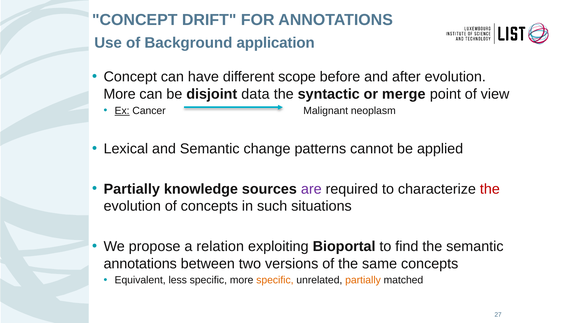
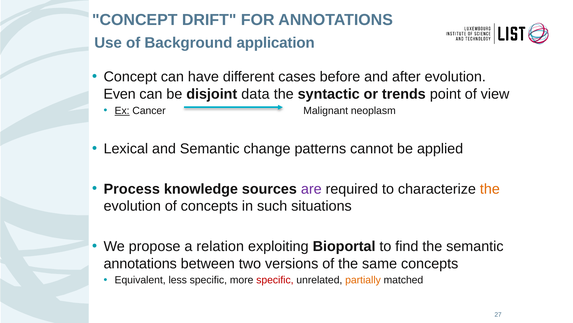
scope: scope -> cases
More at (120, 94): More -> Even
merge: merge -> trends
Partially at (132, 189): Partially -> Process
the at (490, 189) colour: red -> orange
specific at (275, 280) colour: orange -> red
